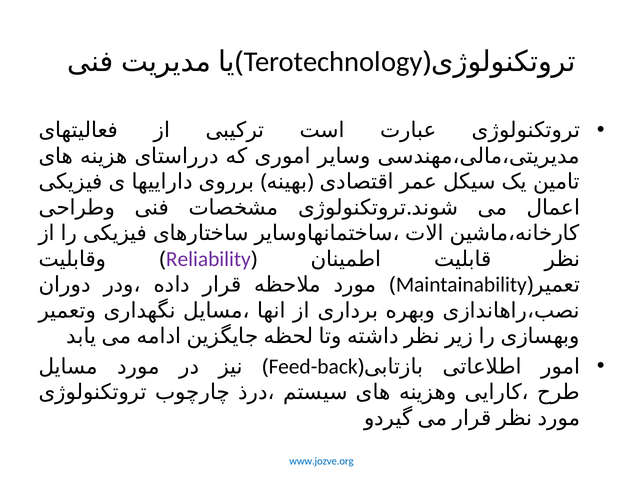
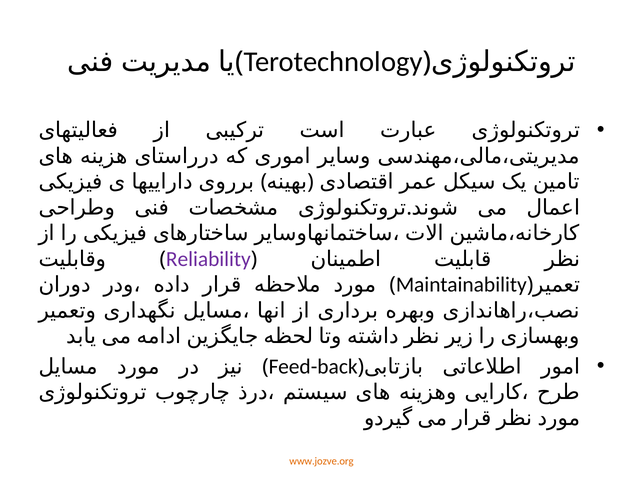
www.jozve.org colour: blue -> orange
